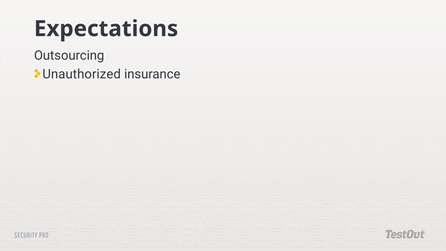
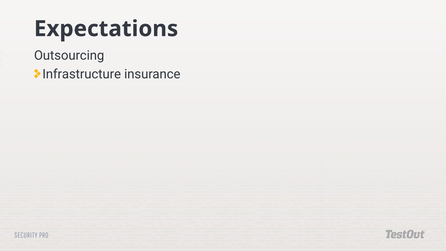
Unauthorized: Unauthorized -> Infrastructure
